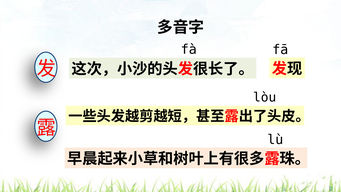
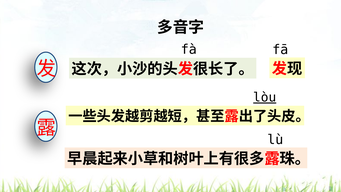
lòu underline: none -> present
